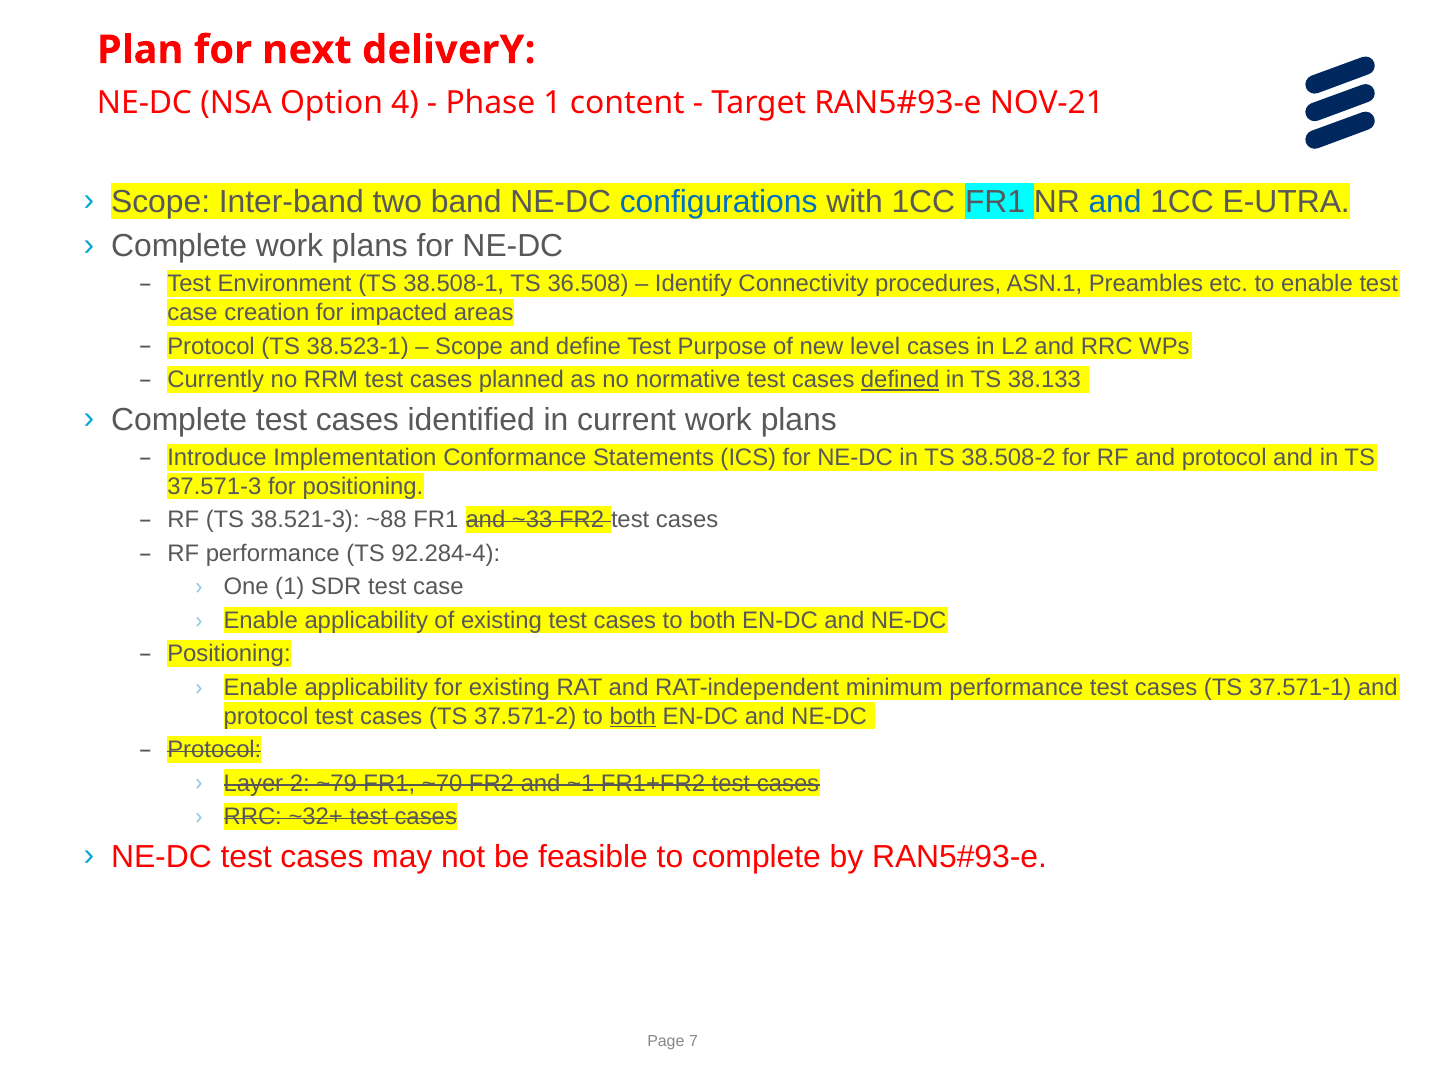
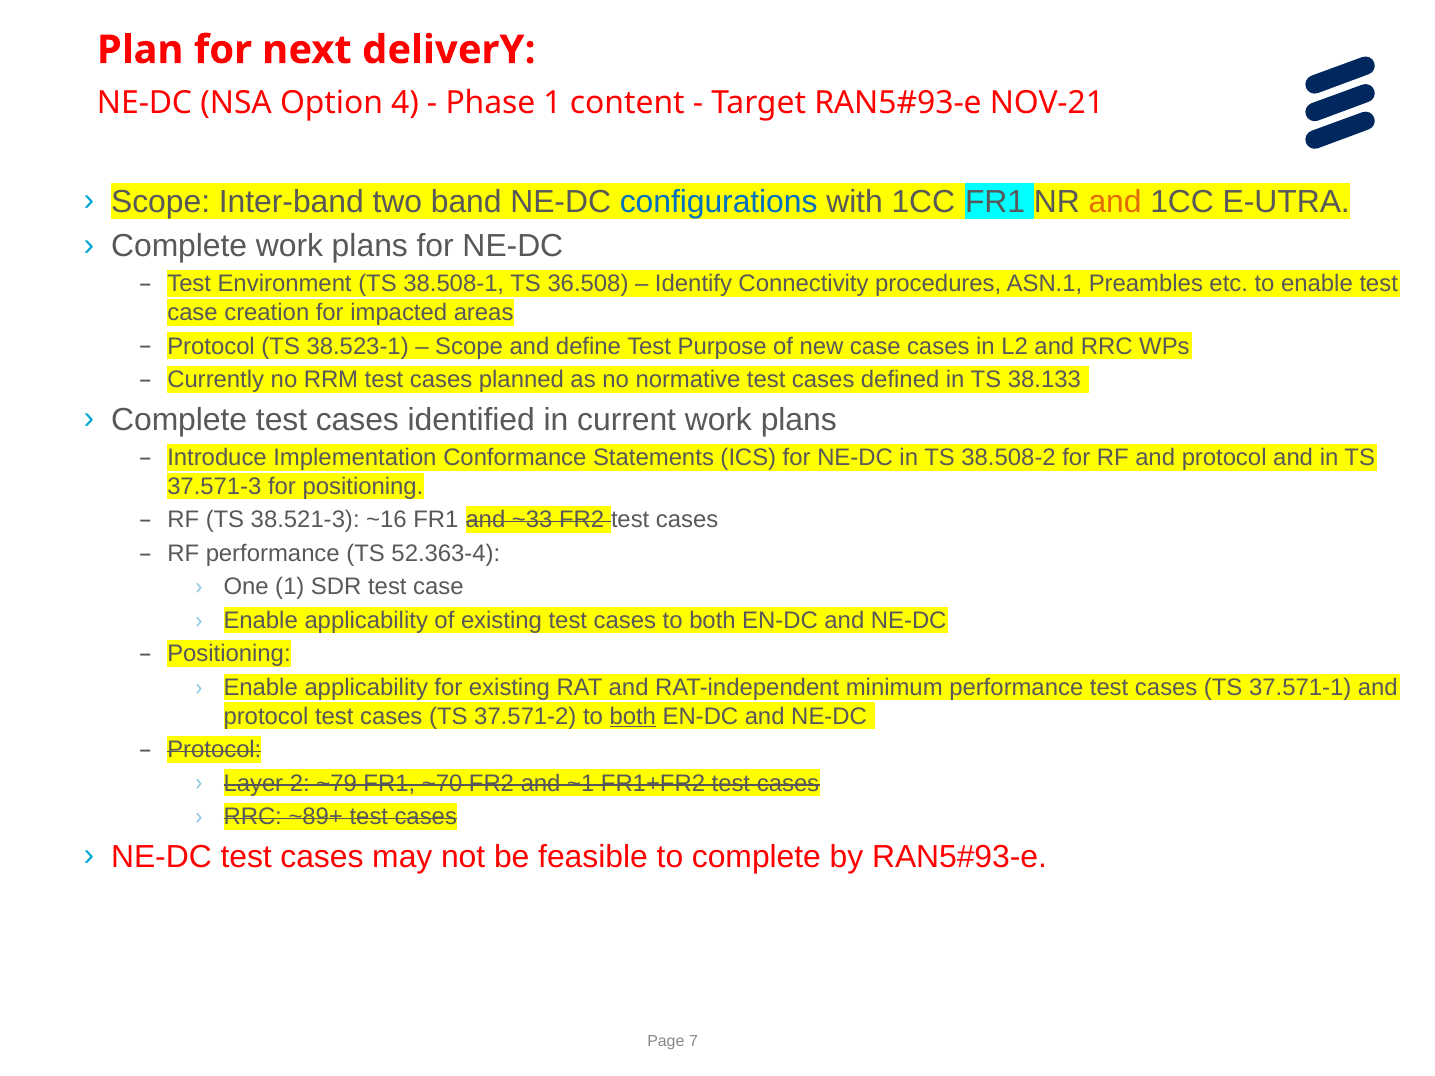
and at (1115, 202) colour: blue -> orange
new level: level -> case
defined underline: present -> none
~88: ~88 -> ~16
92.284-4: 92.284-4 -> 52.363-4
~32+: ~32+ -> ~89+
